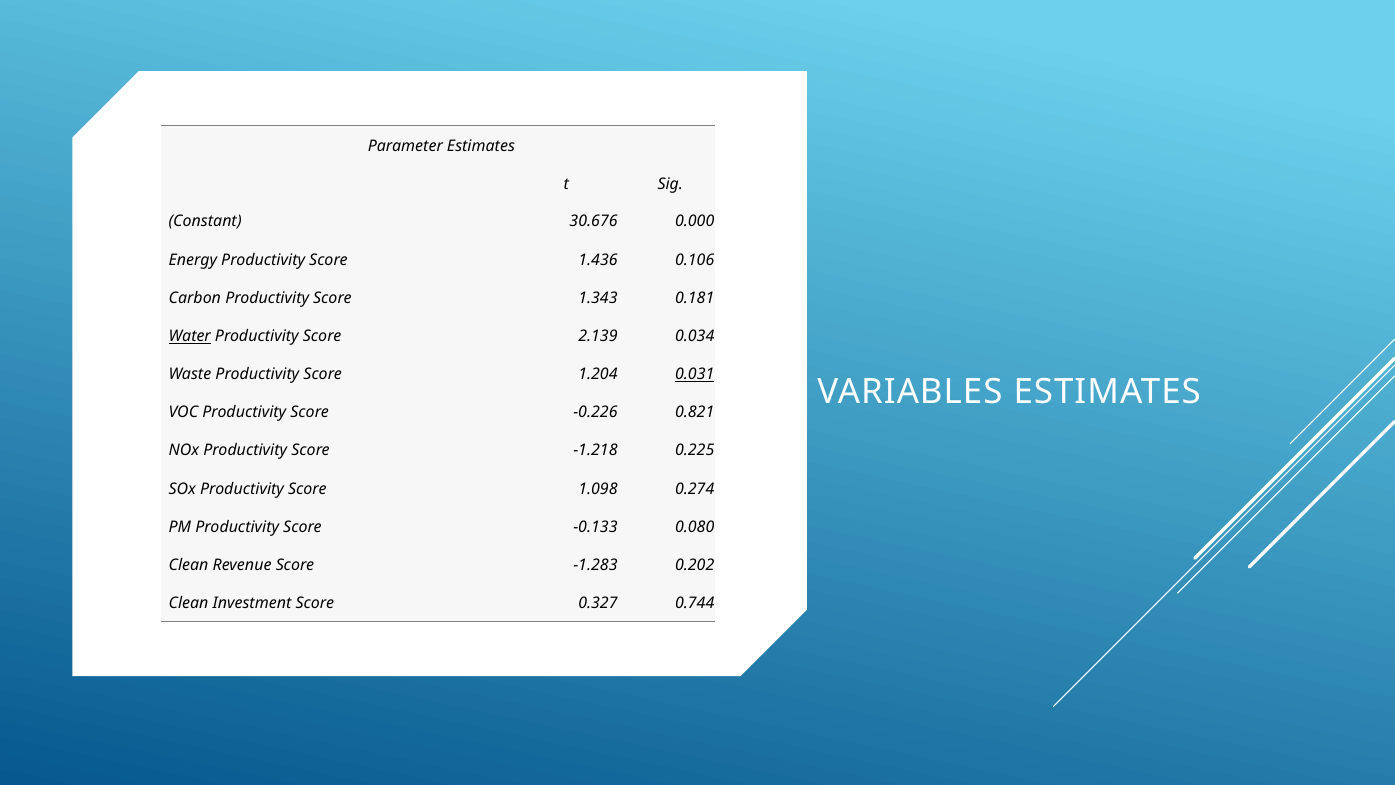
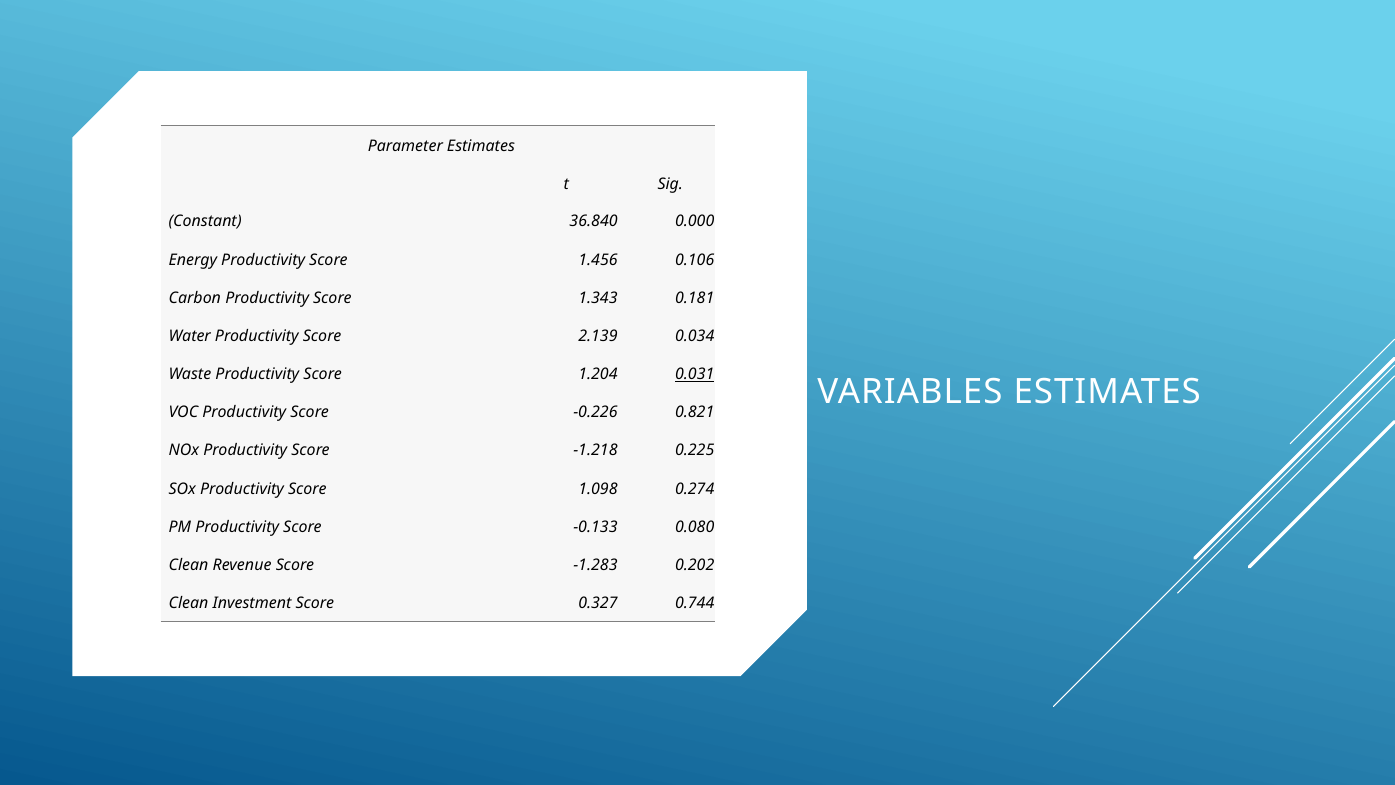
30.676: 30.676 -> 36.840
1.436: 1.436 -> 1.456
Water underline: present -> none
